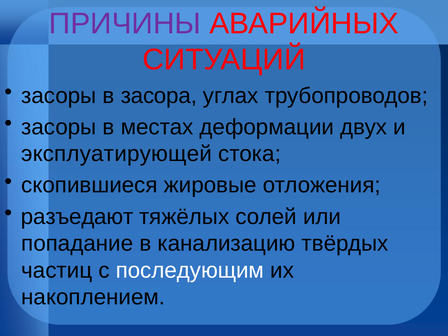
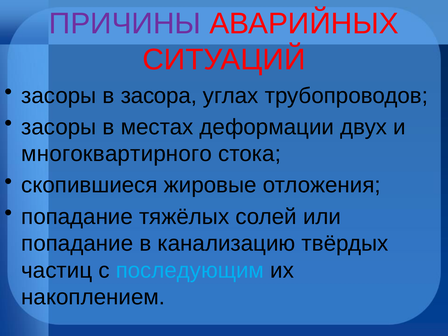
эксплуатирующей: эксплуатирующей -> многоквартирного
разъедают at (77, 217): разъедают -> попадание
последующим colour: white -> light blue
